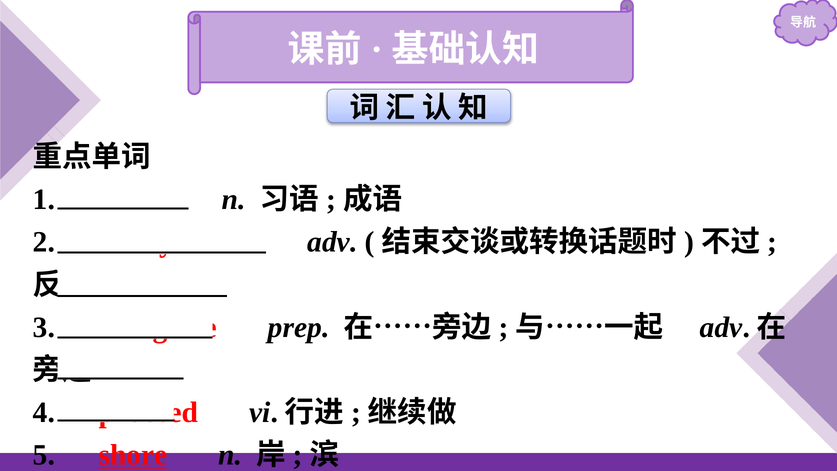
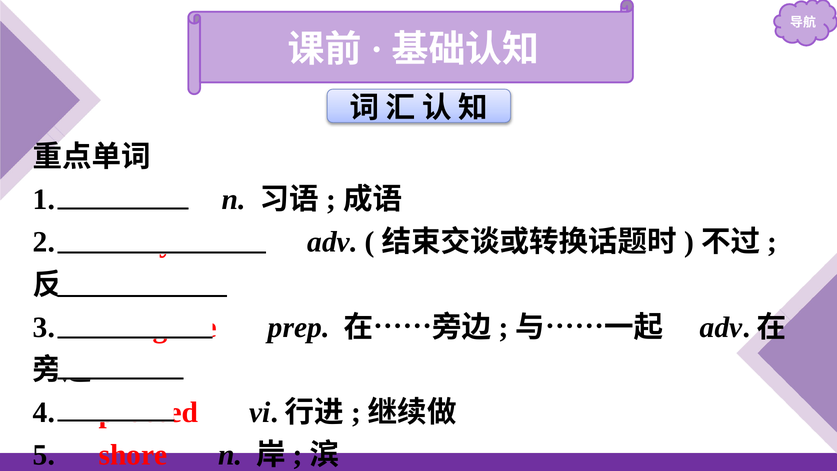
shore underline: present -> none
